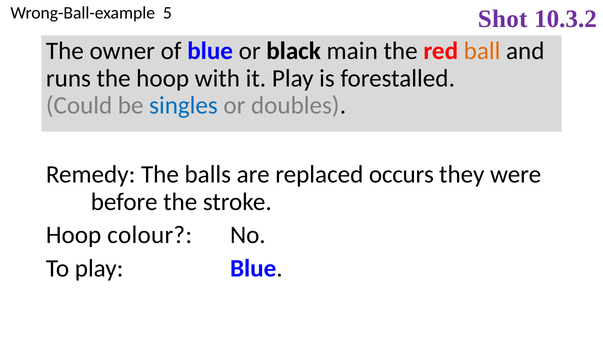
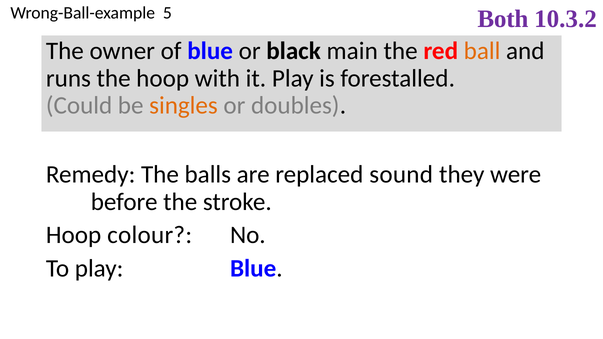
Shot: Shot -> Both
singles colour: blue -> orange
occurs: occurs -> sound
